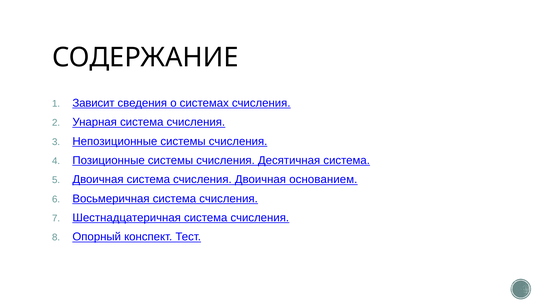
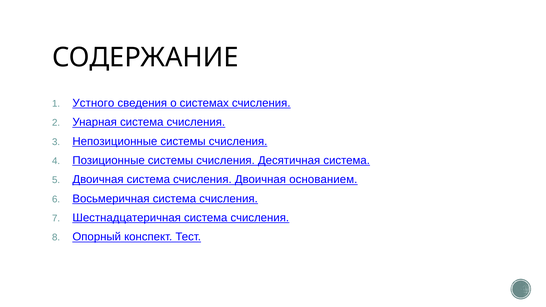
Зависит: Зависит -> Устного
